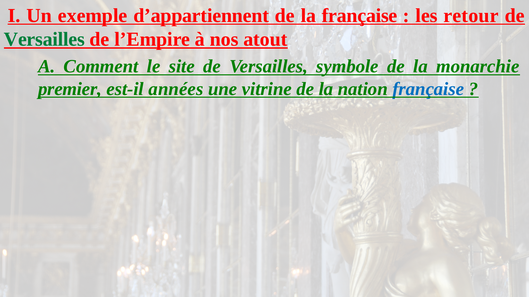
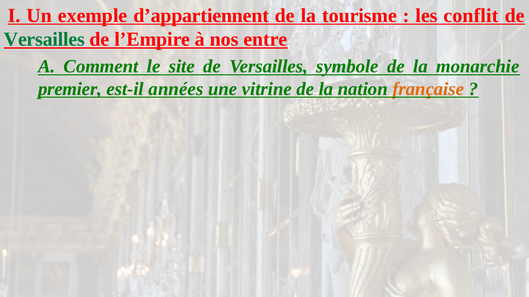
la française: française -> tourisme
retour: retour -> conflit
atout: atout -> entre
française at (428, 89) colour: blue -> orange
